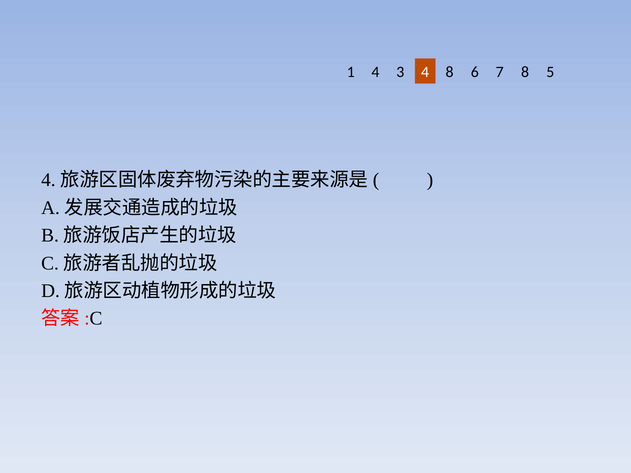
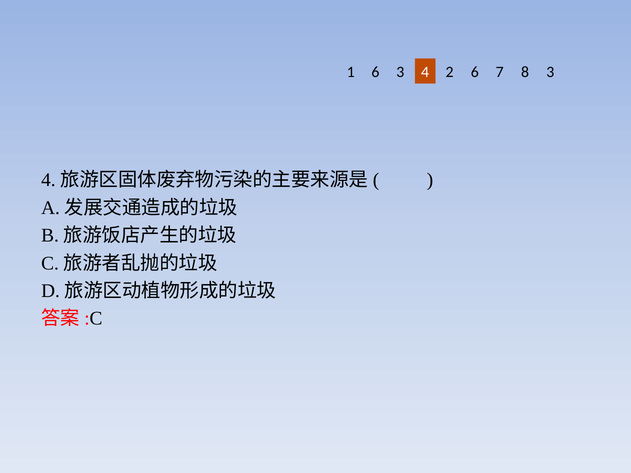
1 4: 4 -> 6
4 8: 8 -> 2
8 5: 5 -> 3
